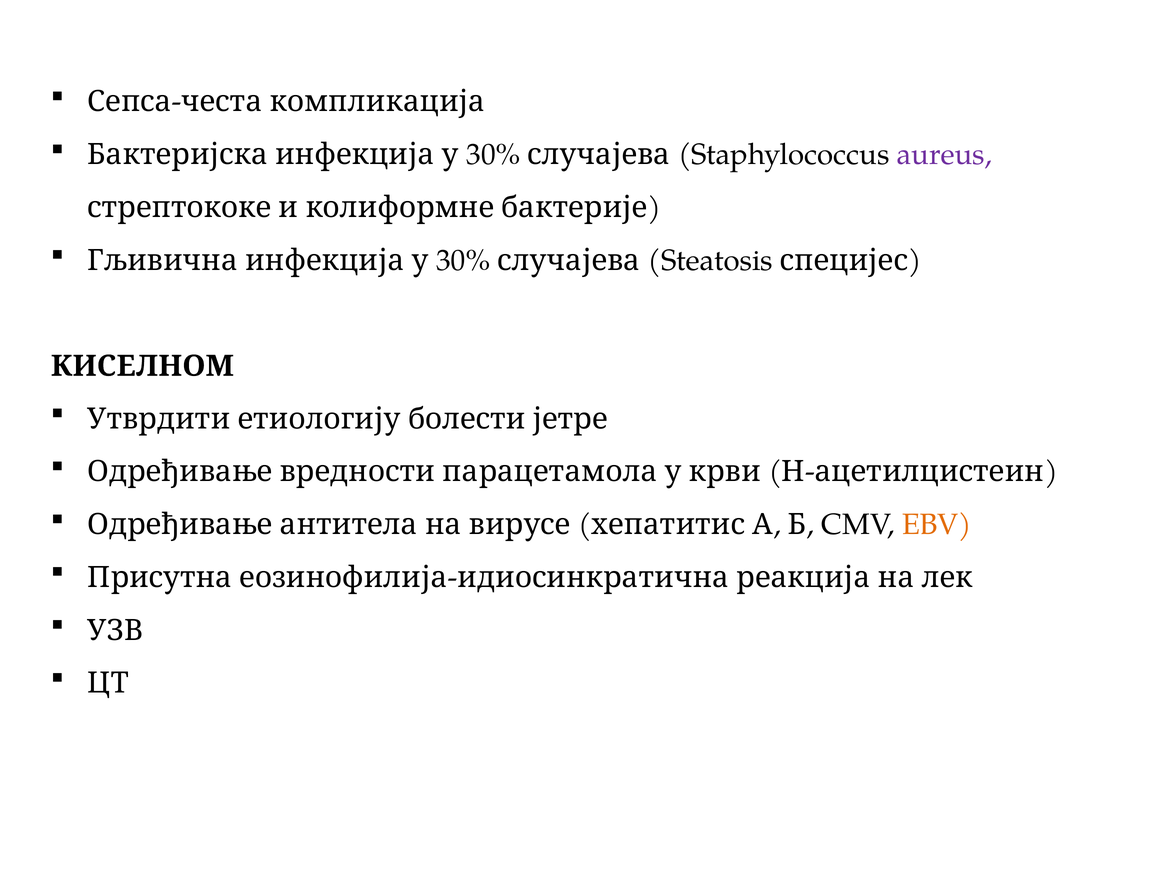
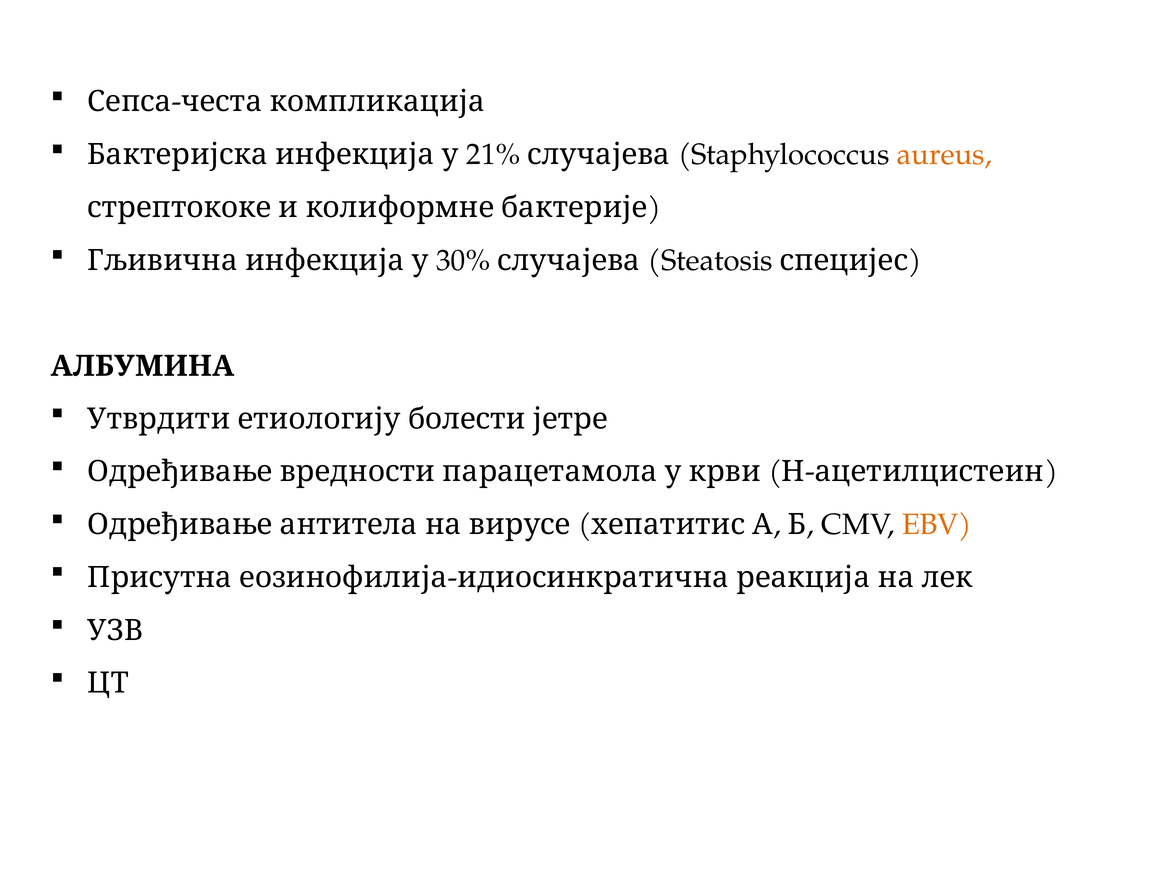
30% at (493, 155): 30% -> 21%
aureus colour: purple -> orange
КИСЕЛНОМ: КИСЕЛНОМ -> АЛБУМИНА
